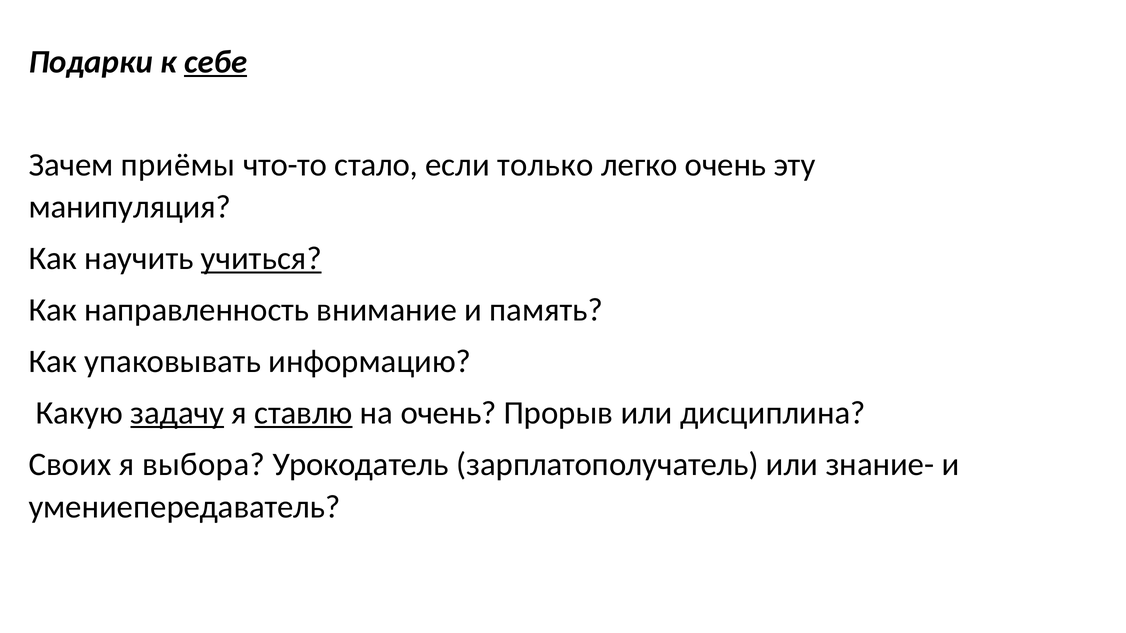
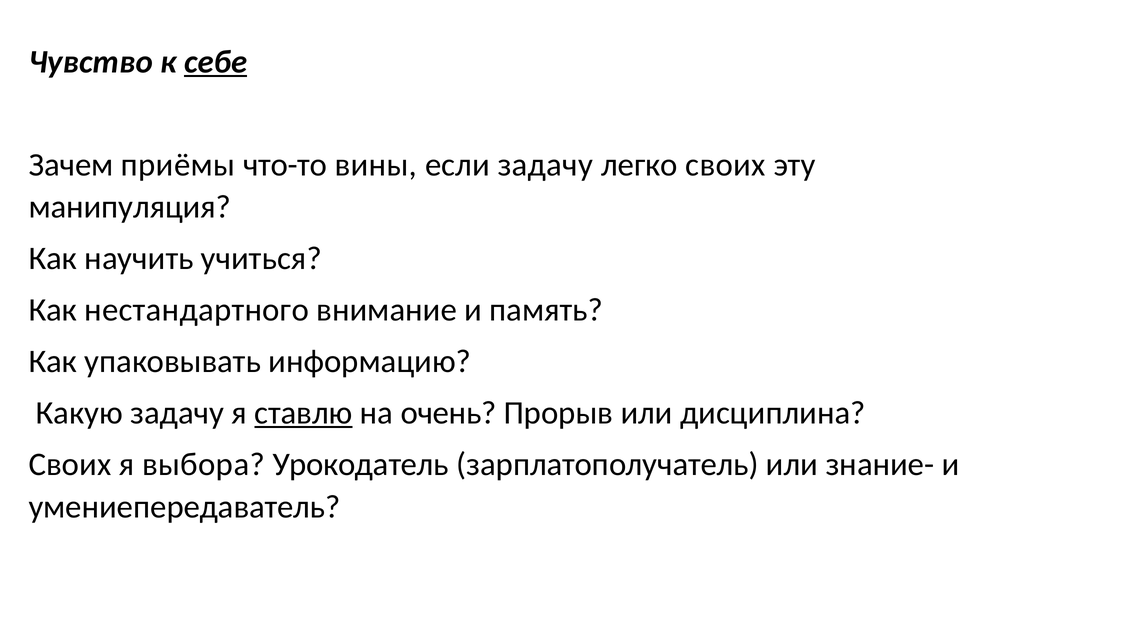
Подарки: Подарки -> Чувство
стало: стало -> вины
если только: только -> задачу
легко очень: очень -> своих
учиться underline: present -> none
направленность: направленность -> нестандартного
задачу at (177, 413) underline: present -> none
